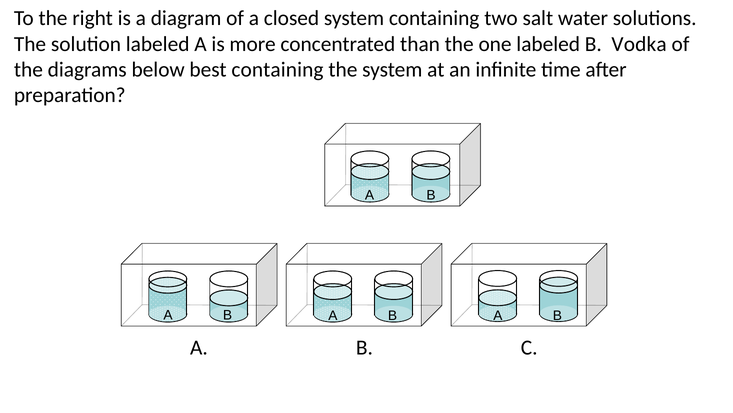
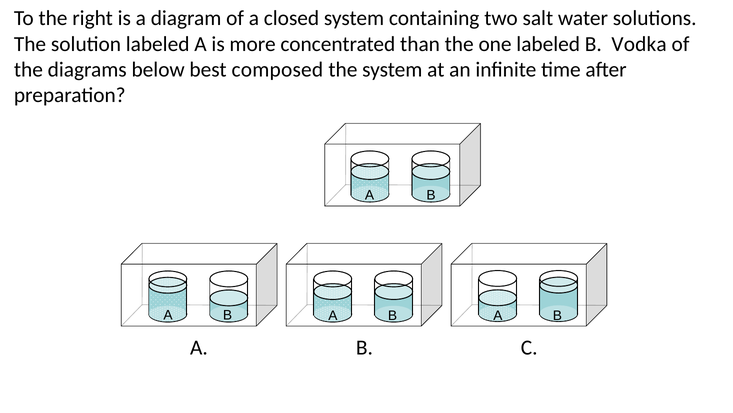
best containing: containing -> composed
